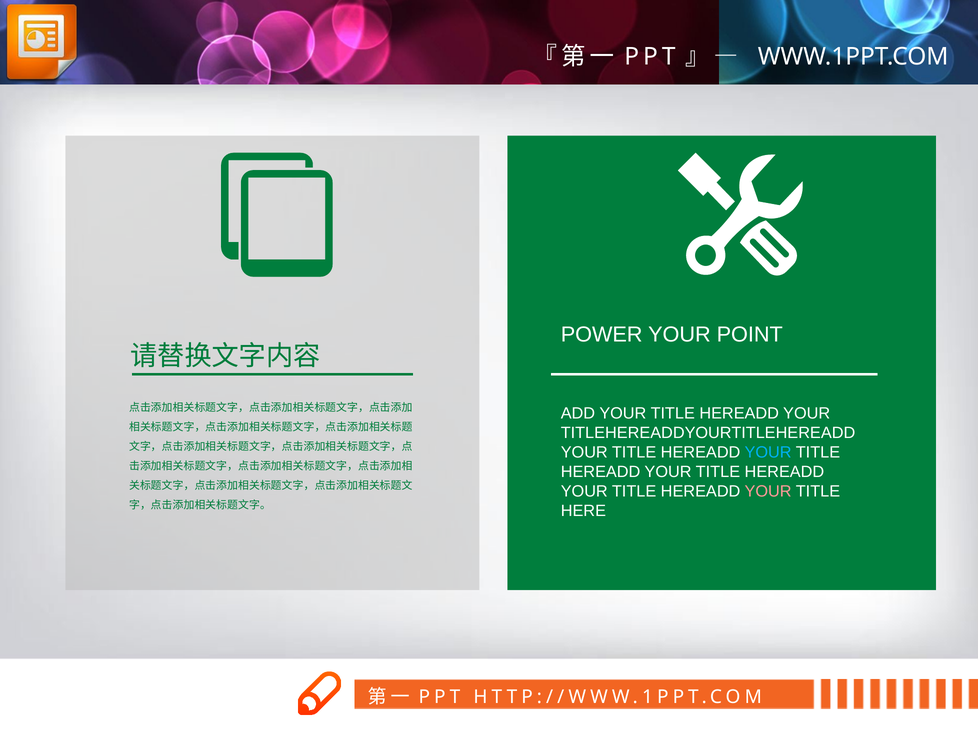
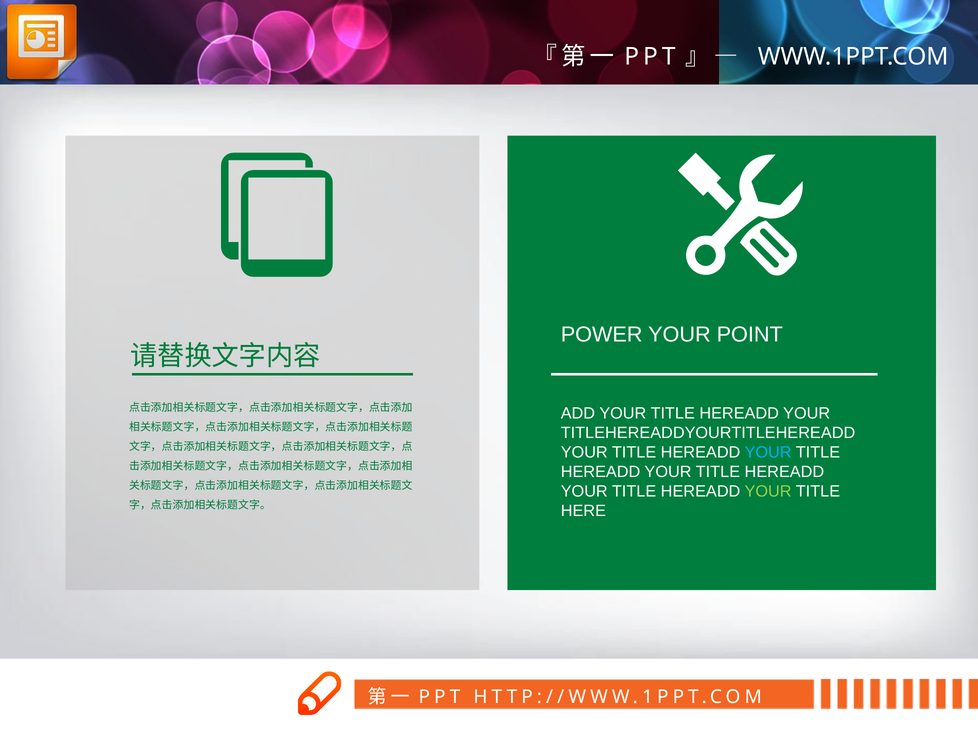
YOUR at (768, 491) colour: pink -> light green
